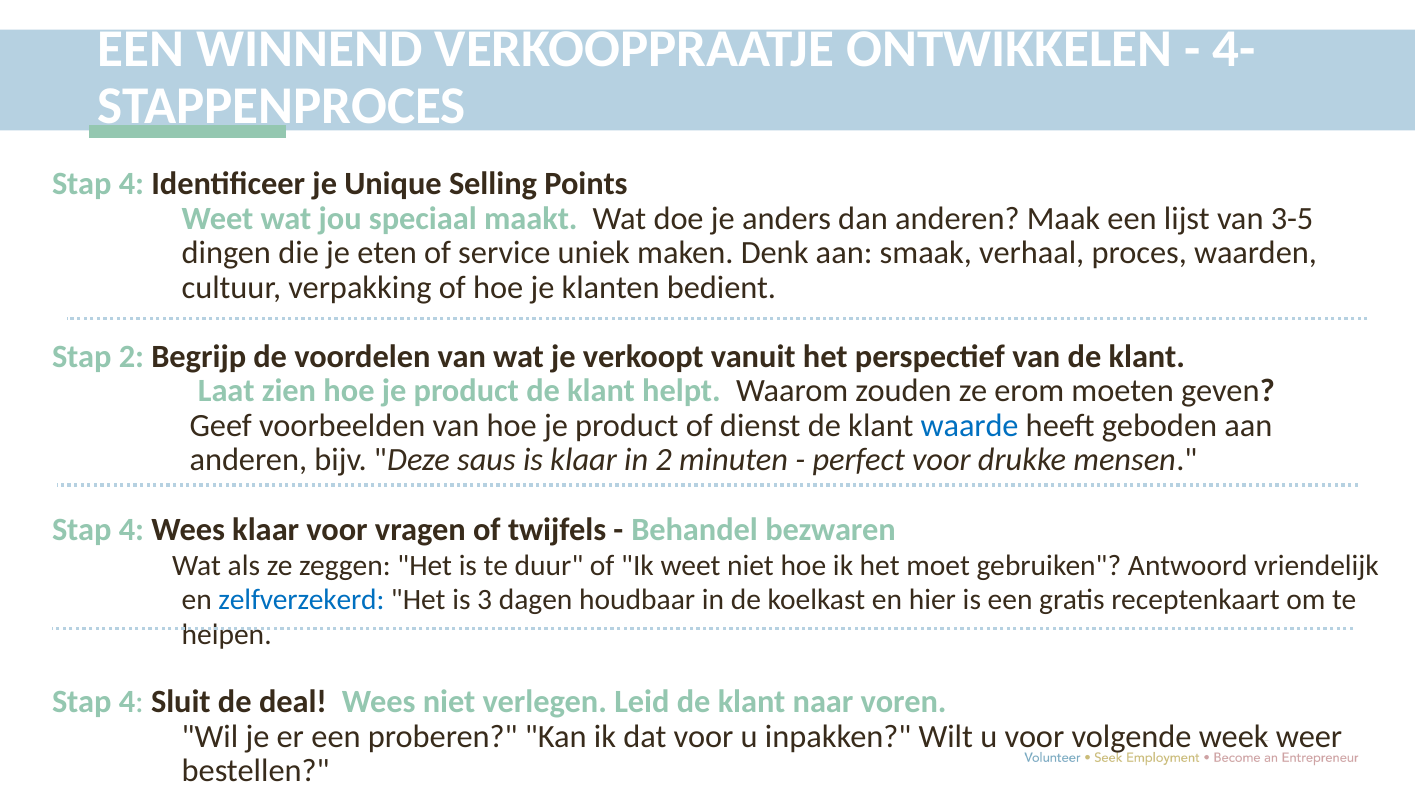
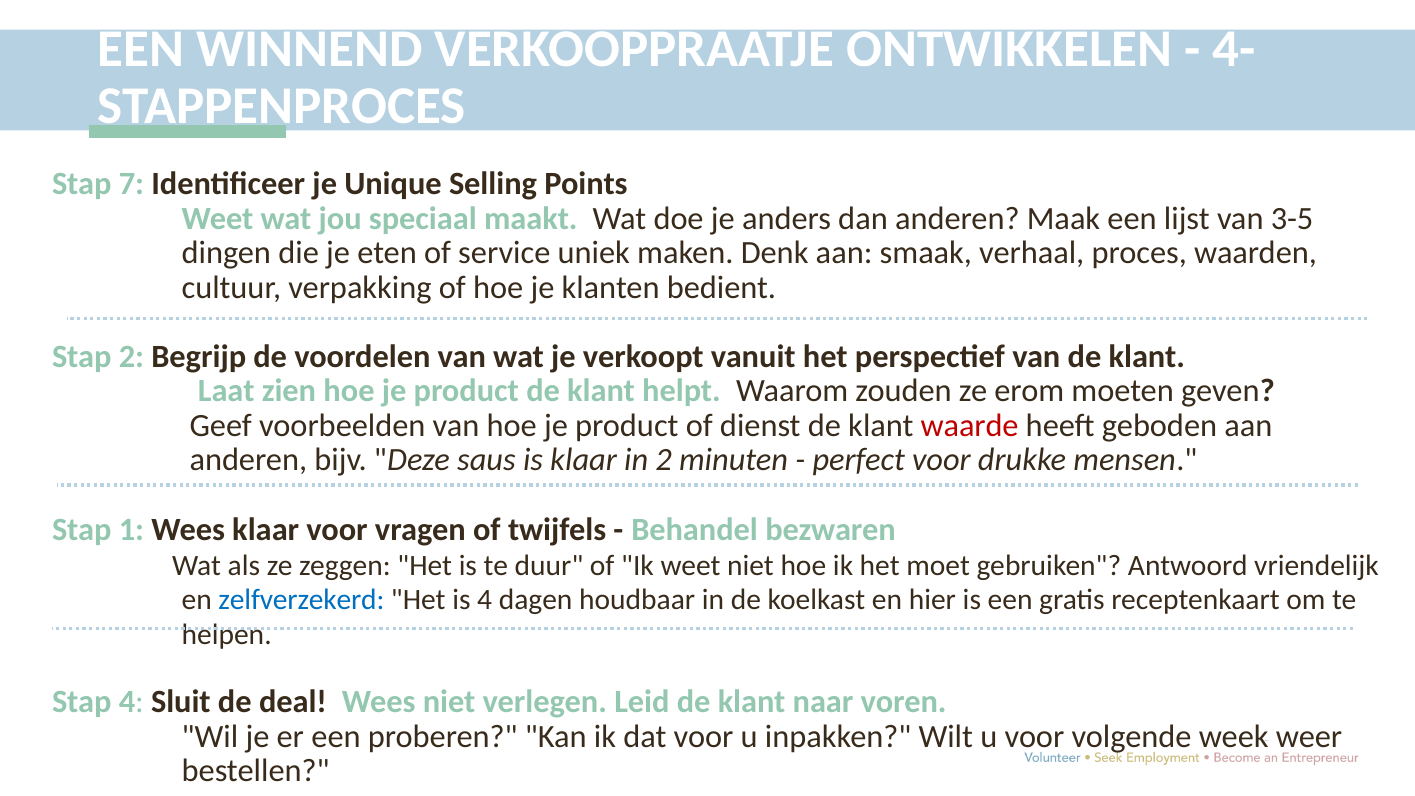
4 at (131, 184): 4 -> 7
waarde colour: blue -> red
4 at (131, 529): 4 -> 1
is 3: 3 -> 4
